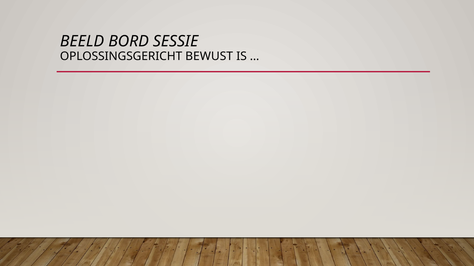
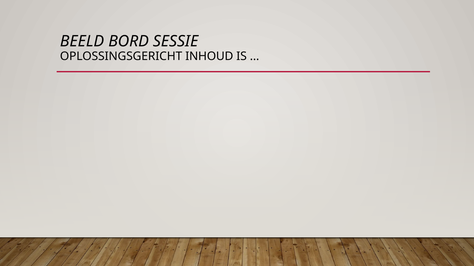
BEWUST: BEWUST -> INHOUD
